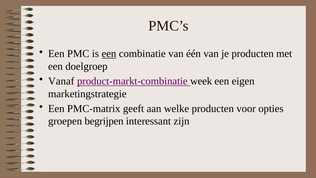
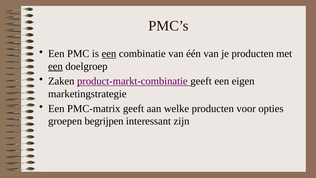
een at (55, 66) underline: none -> present
Vanaf: Vanaf -> Zaken
product-markt-combinatie week: week -> geeft
